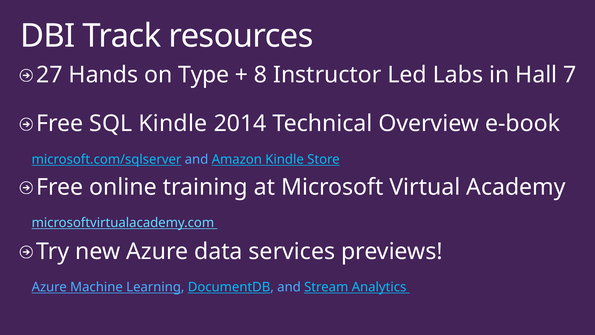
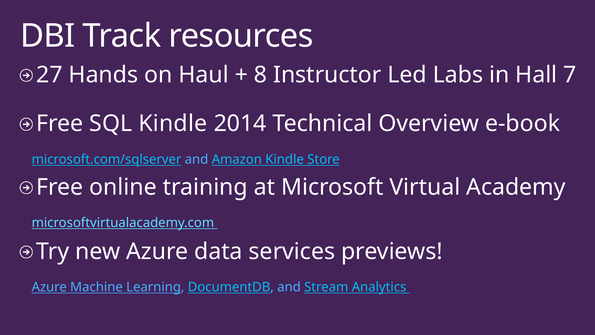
Type: Type -> Haul
